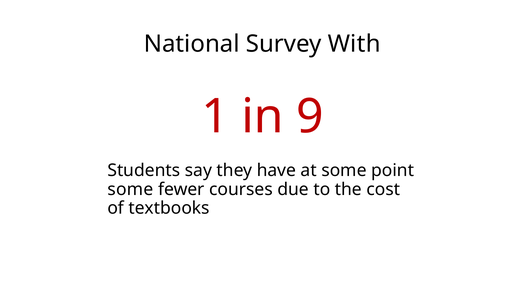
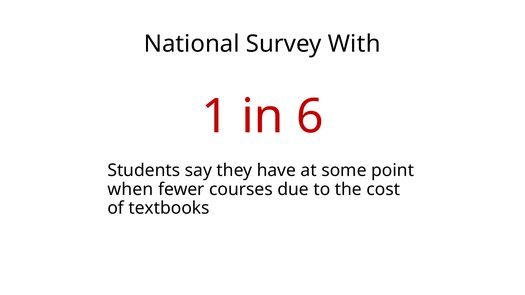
9: 9 -> 6
some at (130, 189): some -> when
